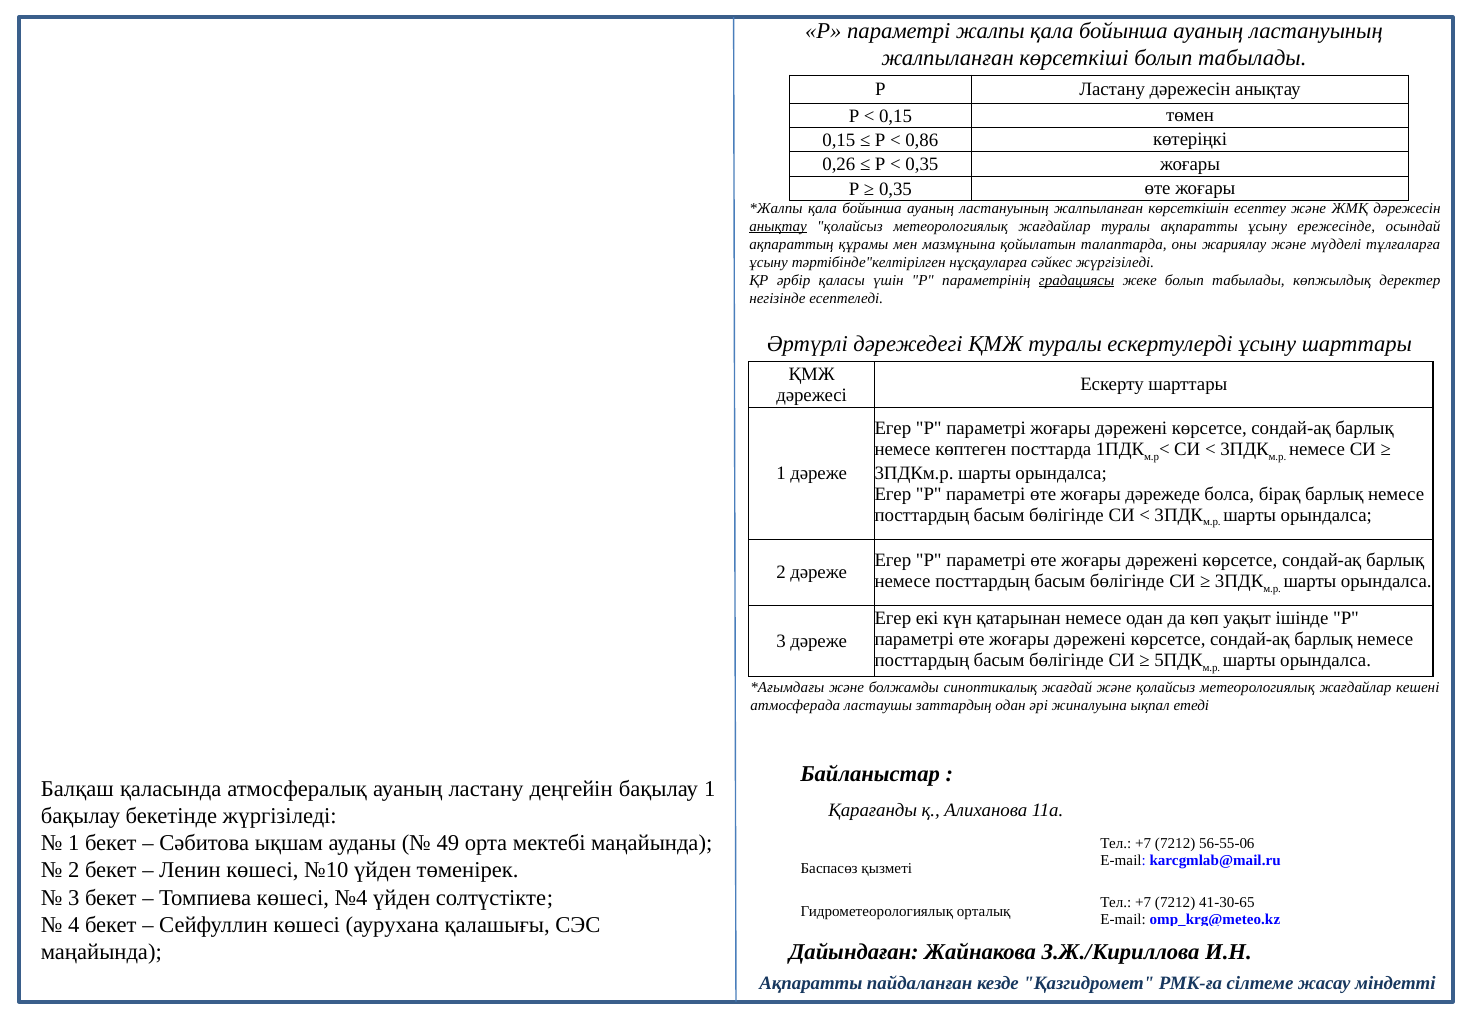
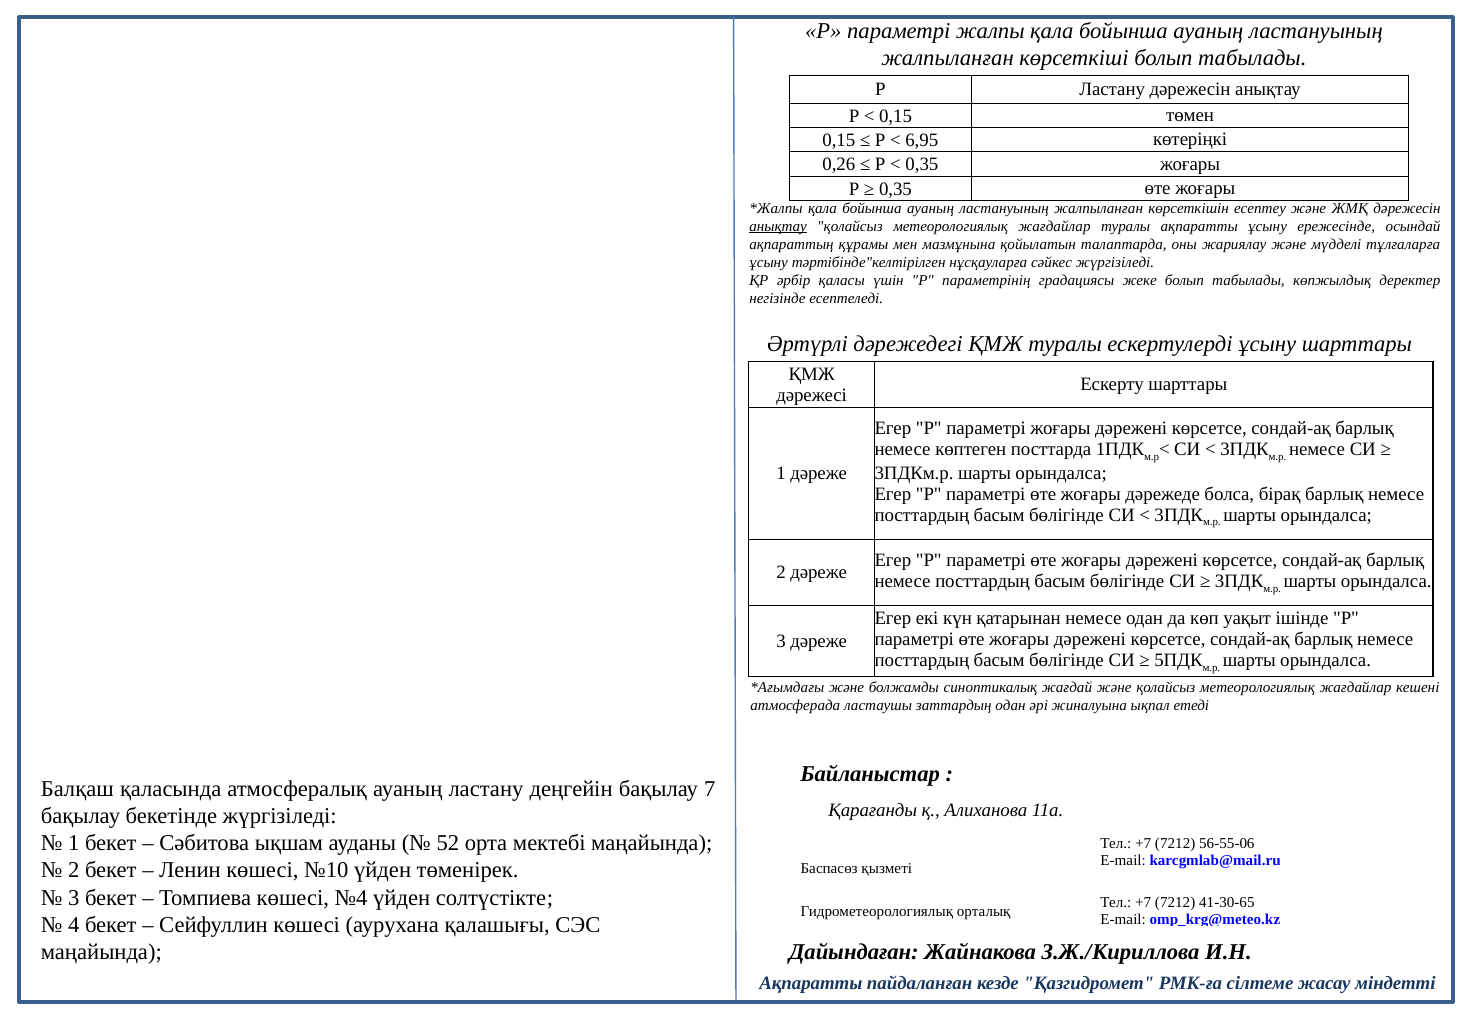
0,86: 0,86 -> 6,95
градациясы underline: present -> none
бақылау 1: 1 -> 7
49: 49 -> 52
